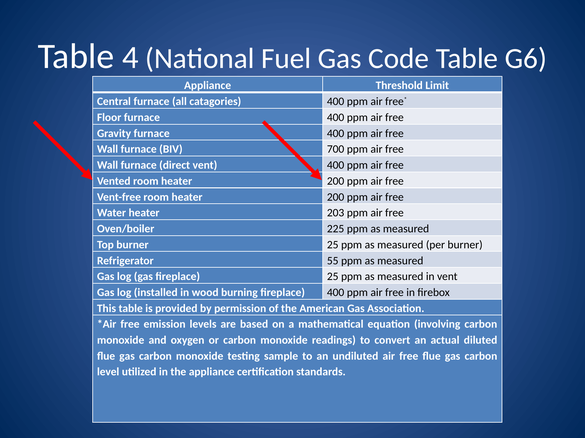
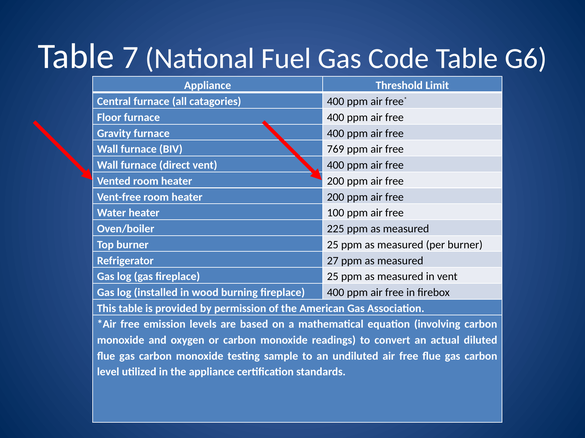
4: 4 -> 7
700: 700 -> 769
203: 203 -> 100
55: 55 -> 27
